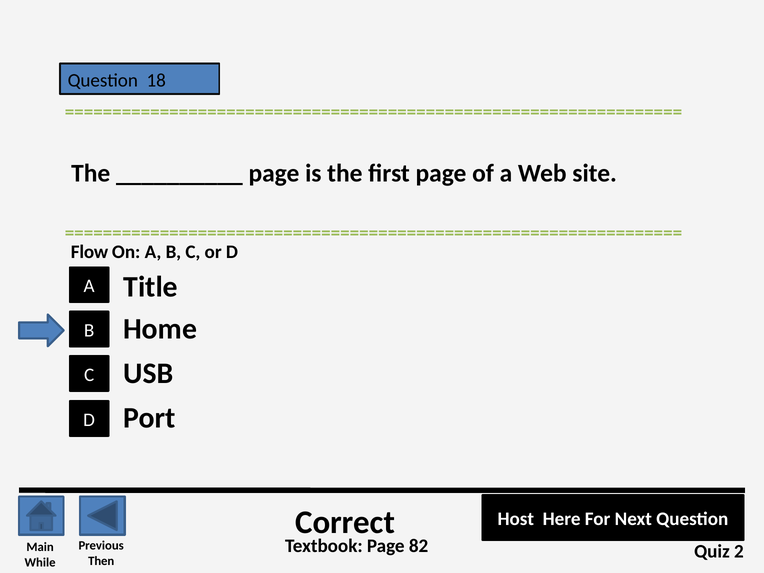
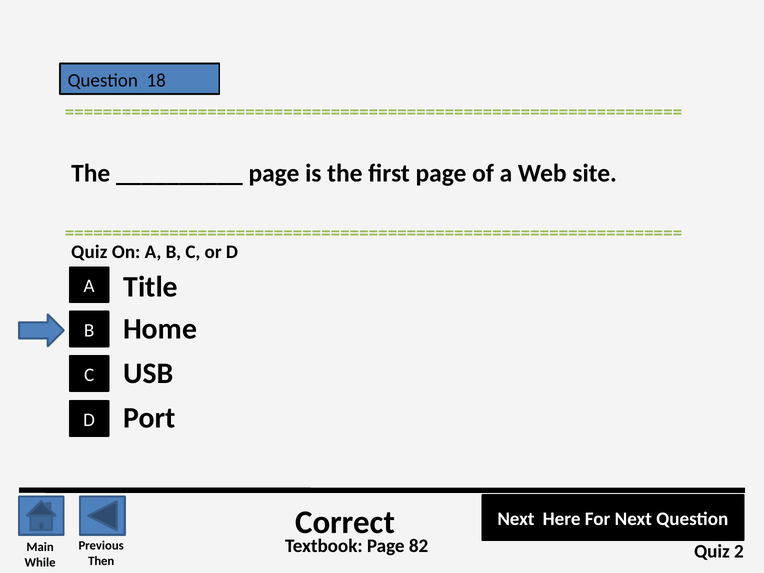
Flow at (90, 252): Flow -> Quiz
Host at (516, 519): Host -> Next
